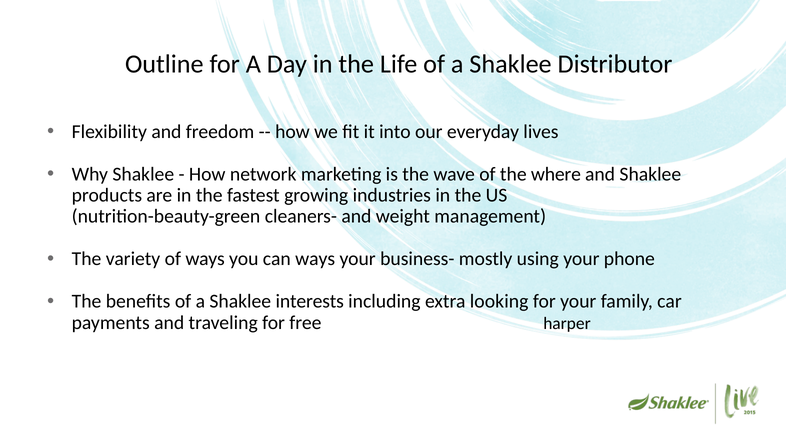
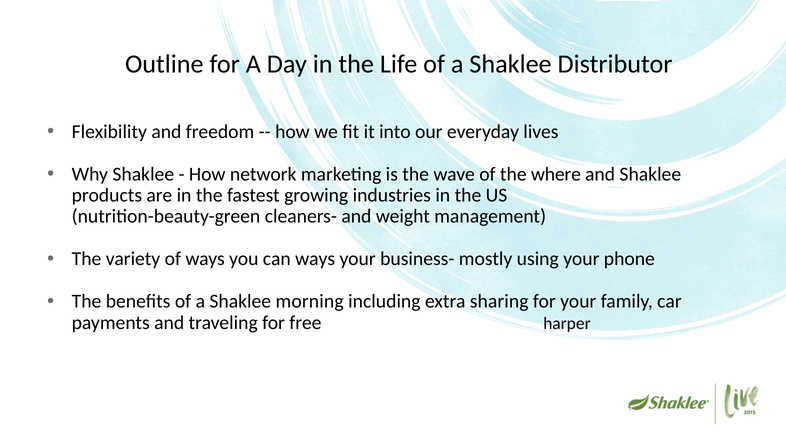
interests: interests -> morning
looking: looking -> sharing
